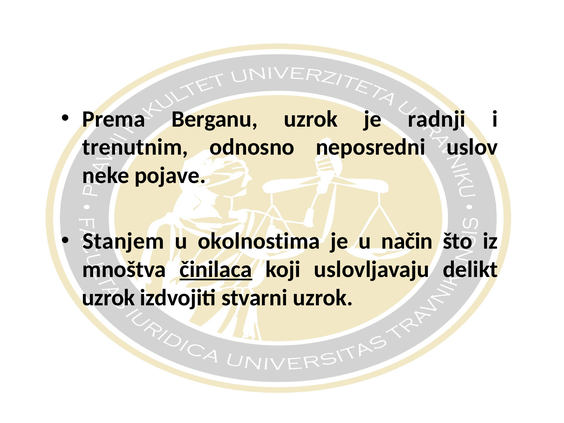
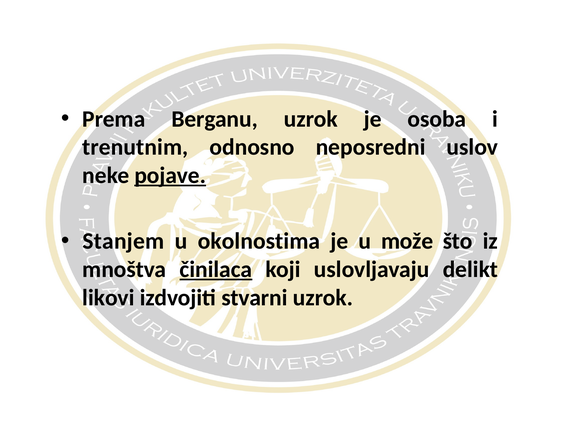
radnji: radnji -> osoba
pojave underline: none -> present
način: način -> može
uzrok at (108, 298): uzrok -> likovi
